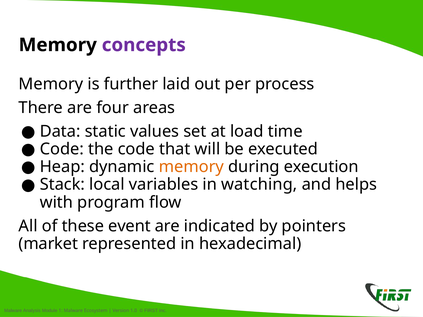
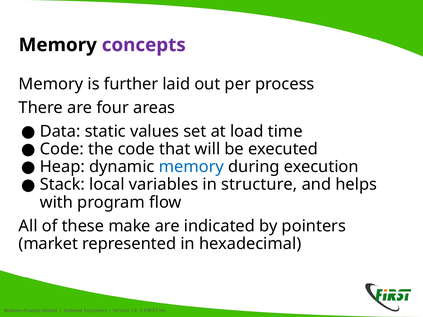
memory at (191, 167) colour: orange -> blue
watching: watching -> structure
event: event -> make
